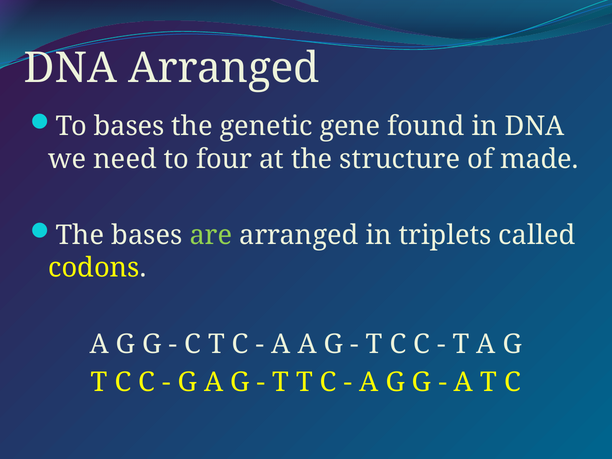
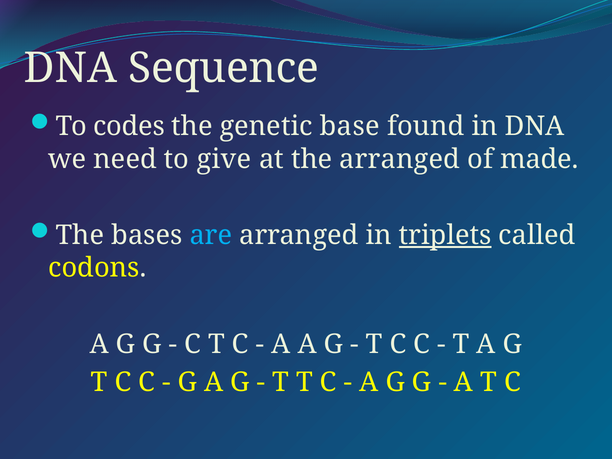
DNA Arranged: Arranged -> Sequence
To bases: bases -> codes
gene: gene -> base
four: four -> give
the structure: structure -> arranged
are colour: light green -> light blue
triplets underline: none -> present
